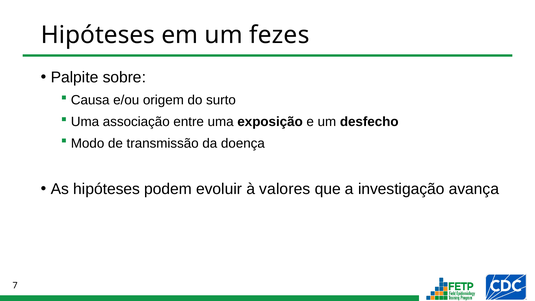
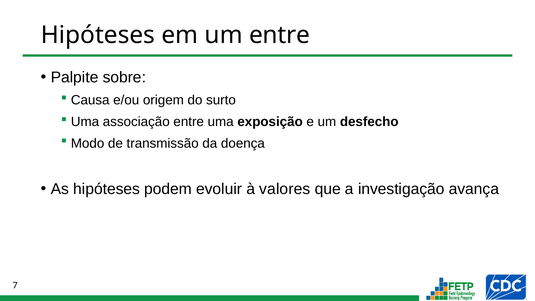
um fezes: fezes -> entre
